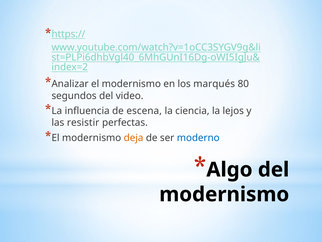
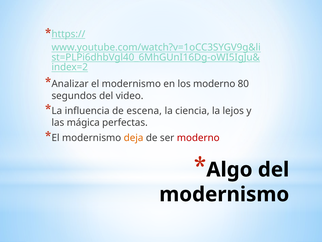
los marqués: marqués -> moderno
resistir: resistir -> mágica
moderno at (198, 138) colour: blue -> red
